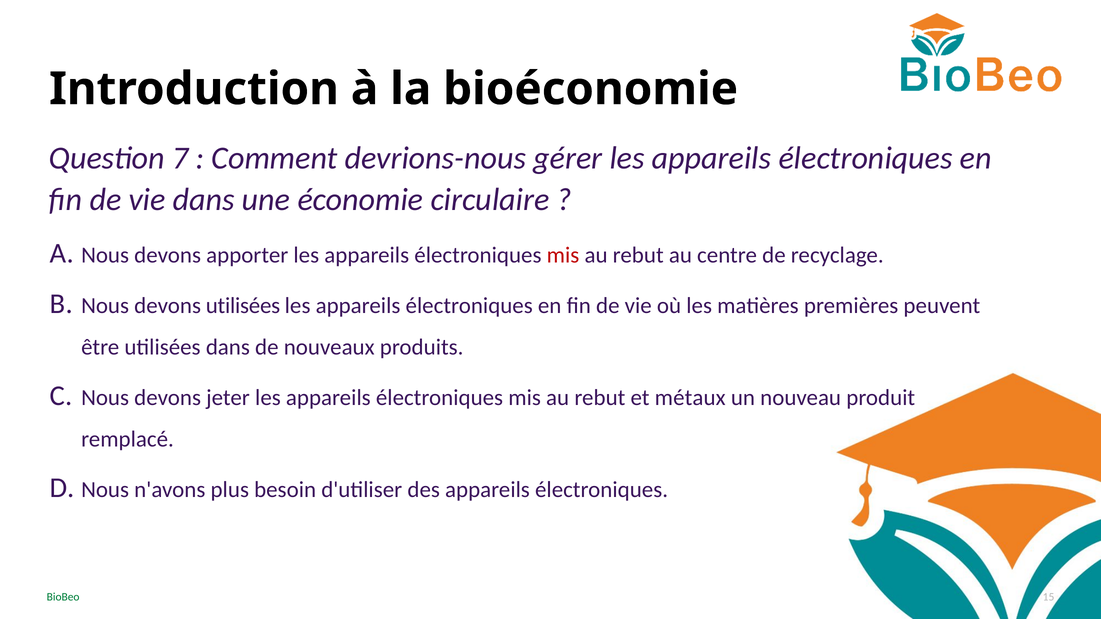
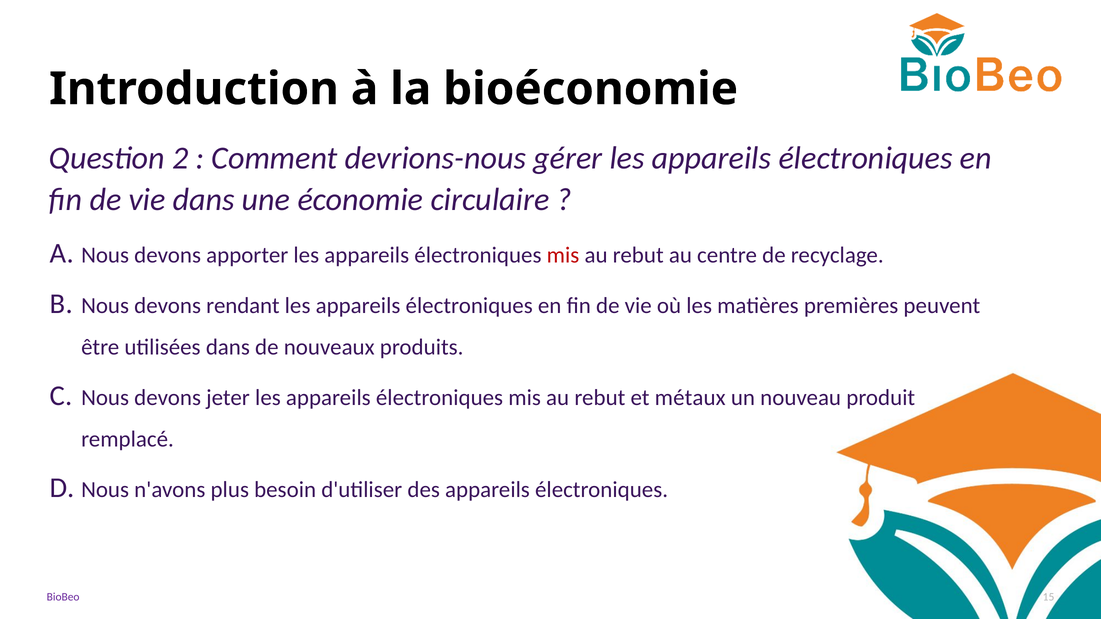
7: 7 -> 2
devons utilisées: utilisées -> rendant
BioBeo colour: green -> purple
